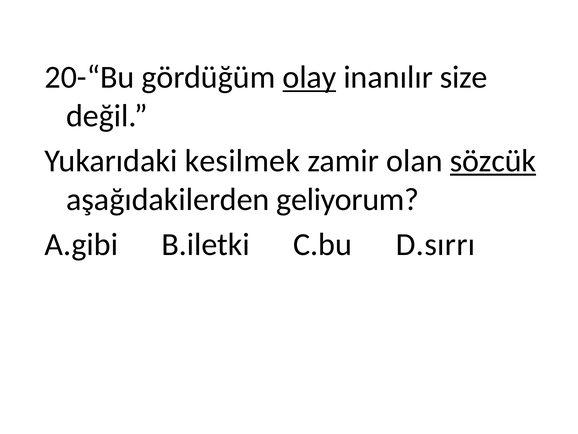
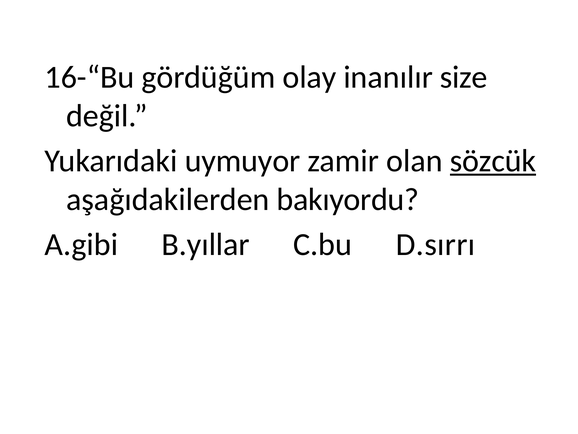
20-“Bu: 20-“Bu -> 16-“Bu
olay underline: present -> none
kesilmek: kesilmek -> uymuyor
geliyorum: geliyorum -> bakıyordu
B.iletki: B.iletki -> B.yıllar
